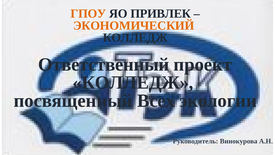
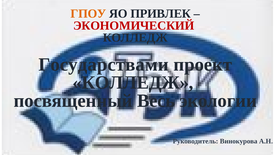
ЭКОНОМИЧЕСКИЙ colour: orange -> red
Ответственный: Ответственный -> Государствами
Всех: Всех -> Весь
